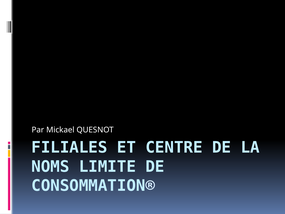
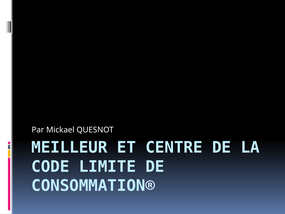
FILIALES: FILIALES -> MEILLEUR
NOMS: NOMS -> CODE
